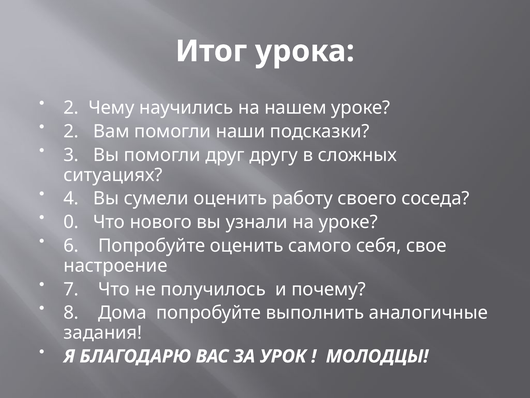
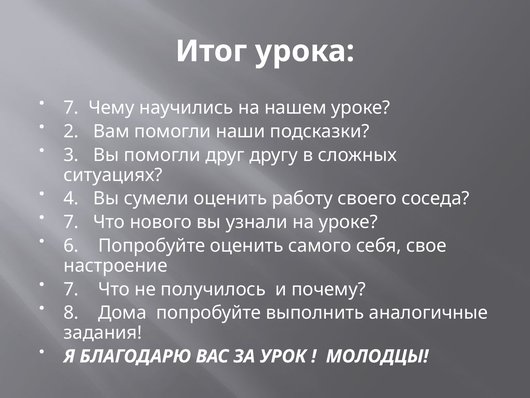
2 at (71, 108): 2 -> 7
0 at (71, 222): 0 -> 7
